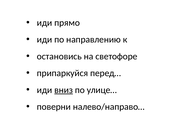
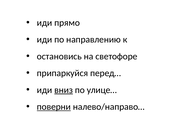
поверни underline: none -> present
